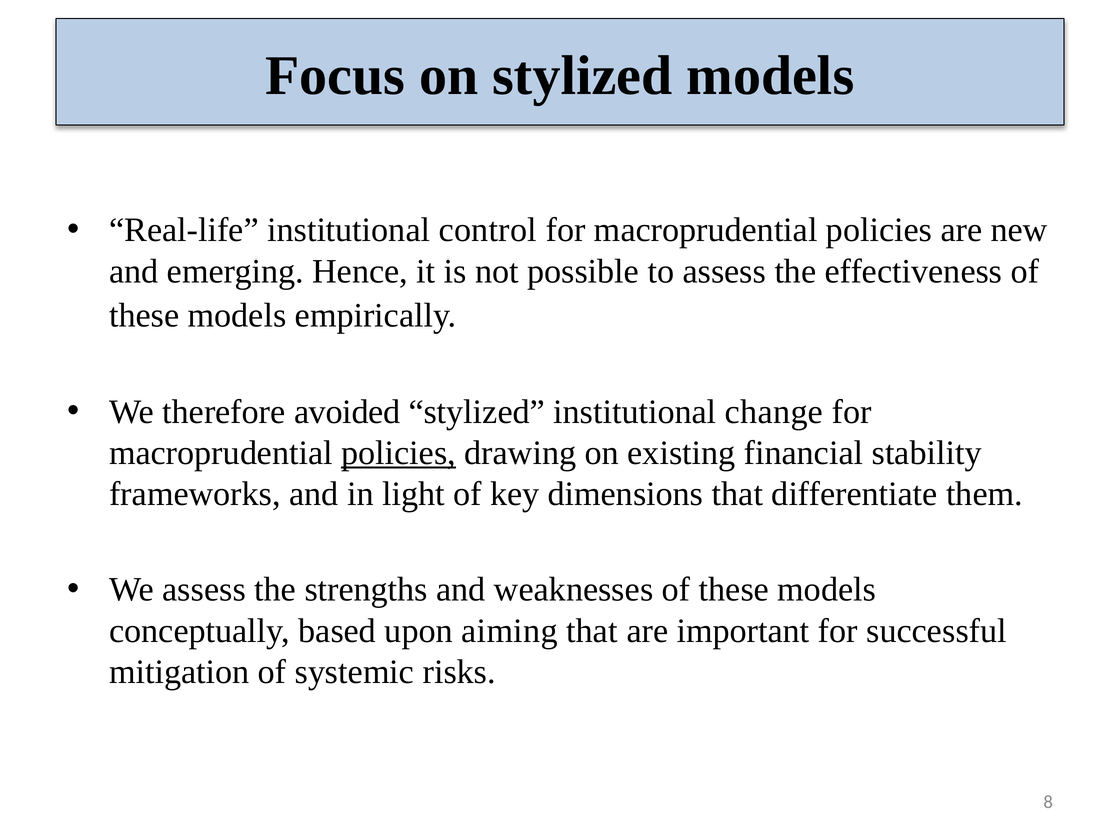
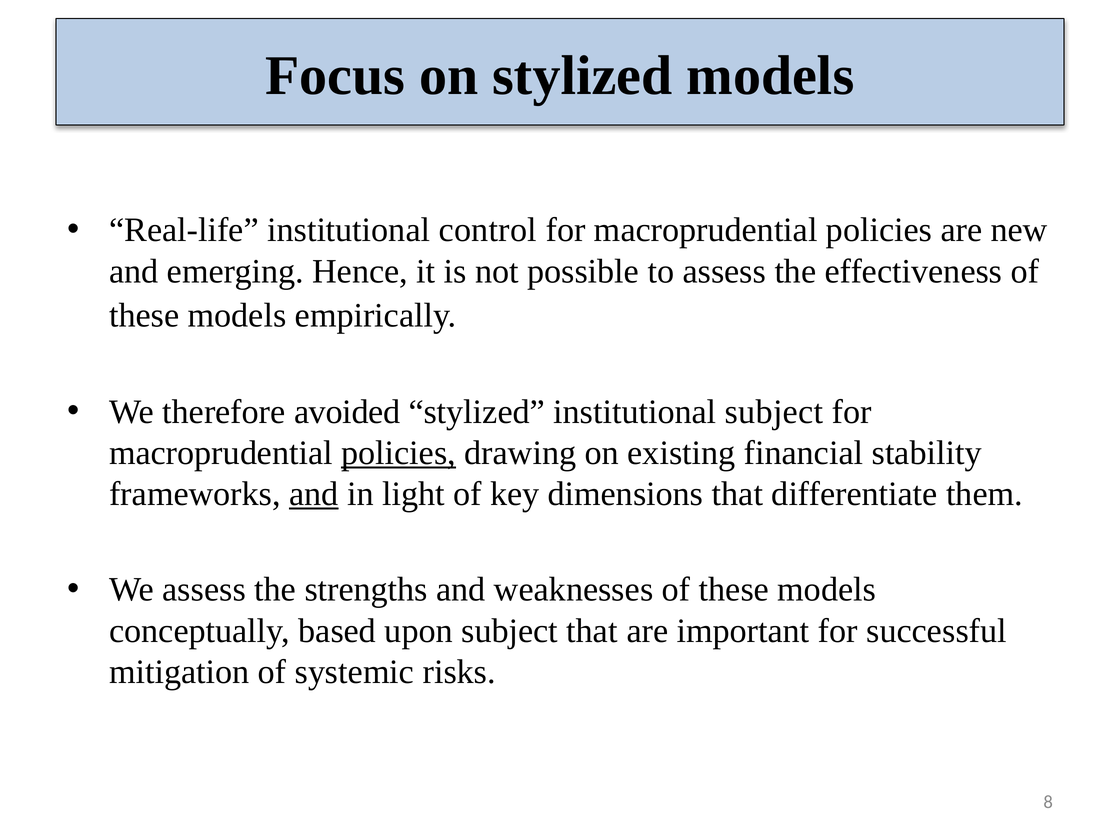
institutional change: change -> subject
and at (314, 494) underline: none -> present
upon aiming: aiming -> subject
